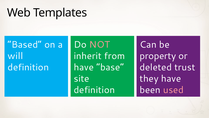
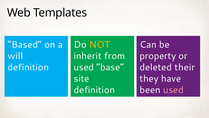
NOT colour: pink -> yellow
have at (84, 67): have -> used
trust: trust -> their
